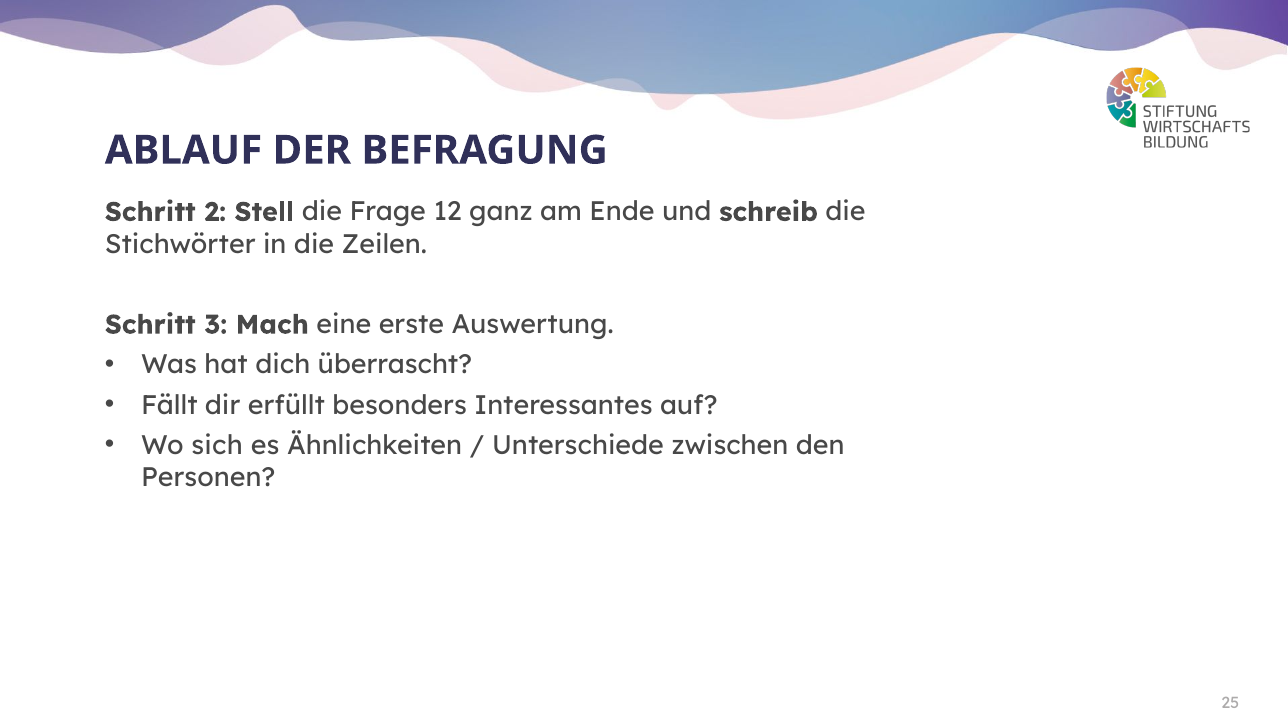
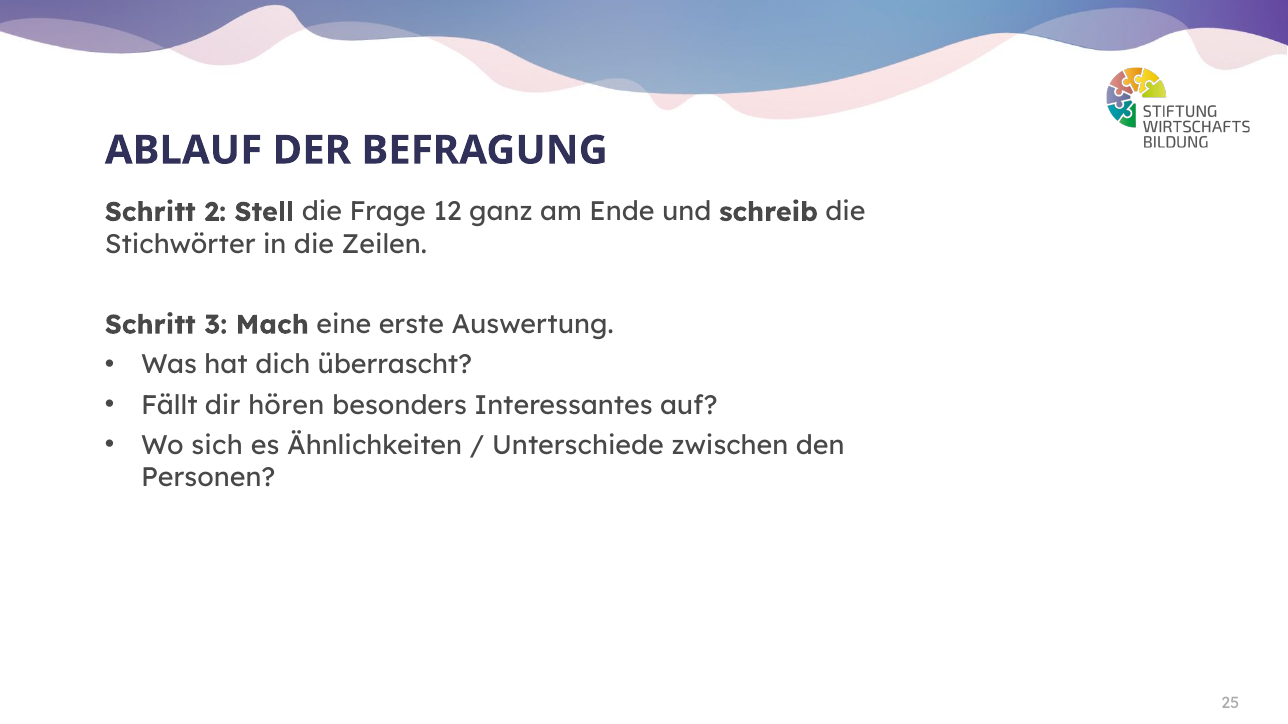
erfüllt: erfüllt -> hören
